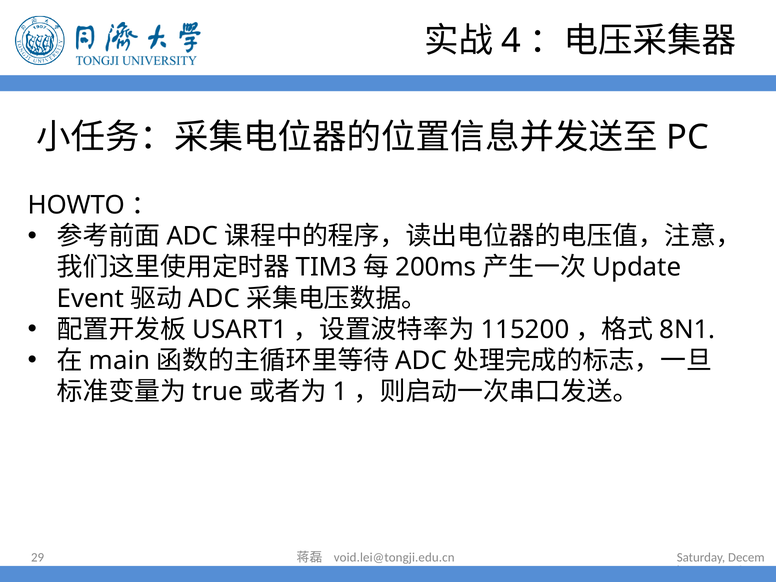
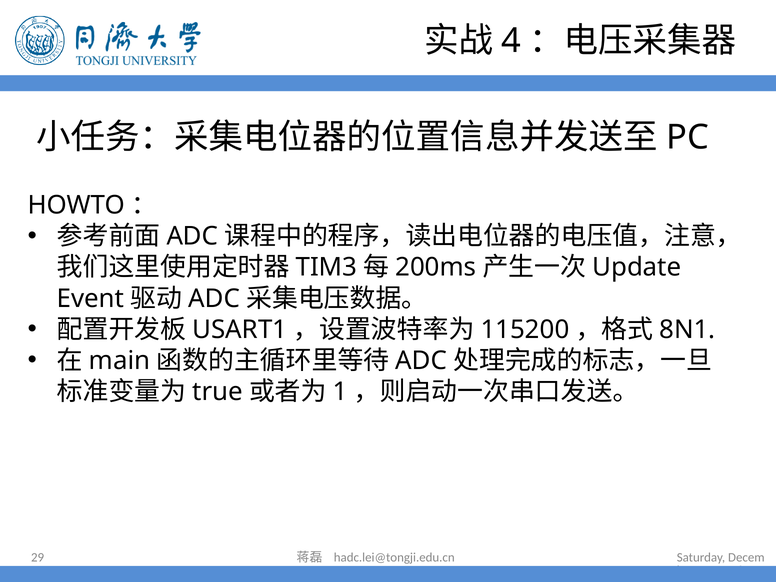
void.lei@tongji.edu.cn: void.lei@tongji.edu.cn -> hadc.lei@tongji.edu.cn
